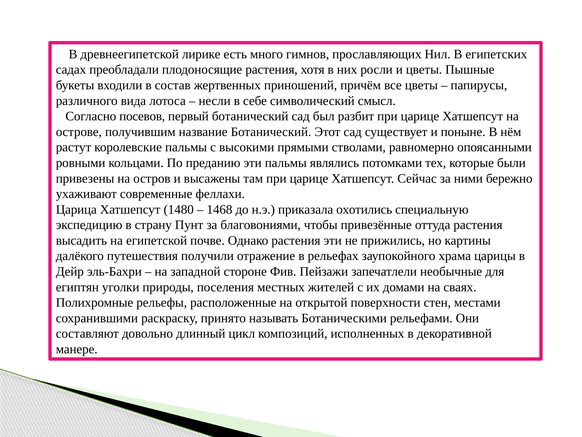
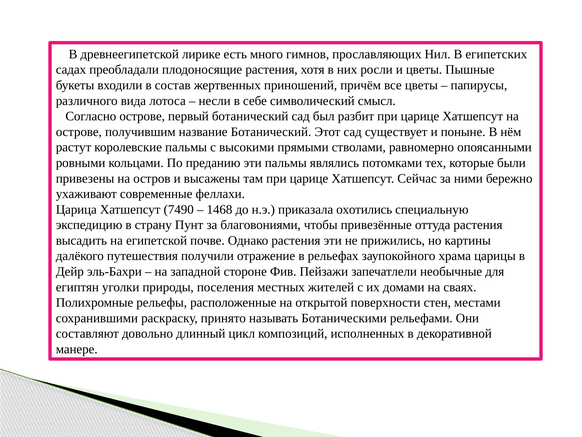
Согласно посевов: посевов -> острове
1480: 1480 -> 7490
